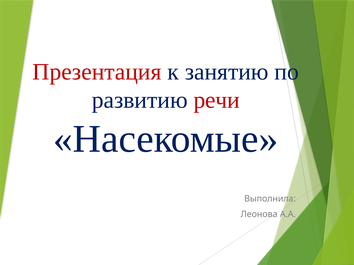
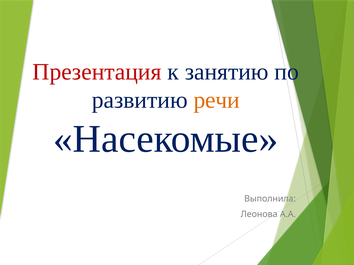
речи colour: red -> orange
